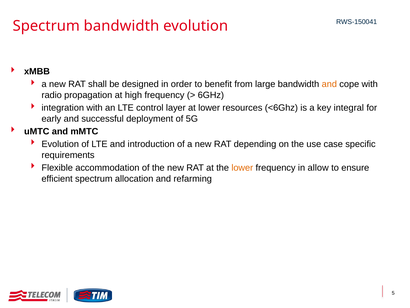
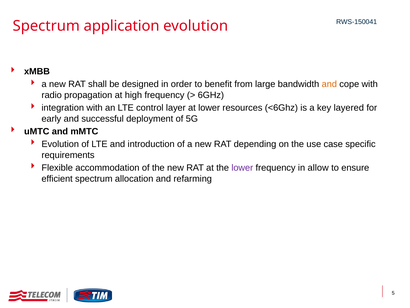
Spectrum bandwidth: bandwidth -> application
integral: integral -> layered
lower at (242, 167) colour: orange -> purple
